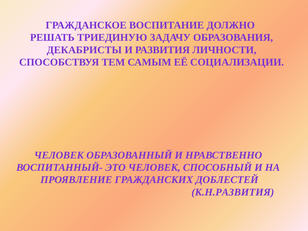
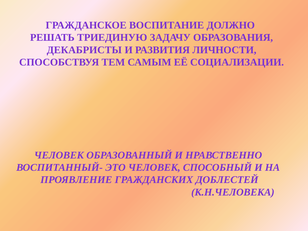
К.Н.РАЗВИТИЯ: К.Н.РАЗВИТИЯ -> К.Н.ЧЕЛОВЕКА
